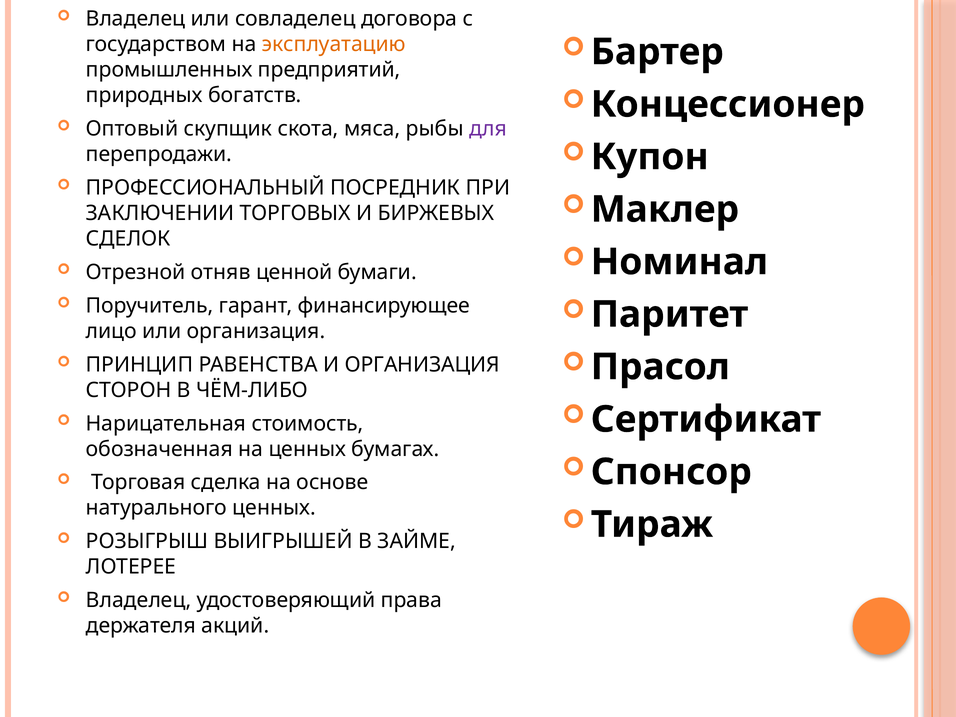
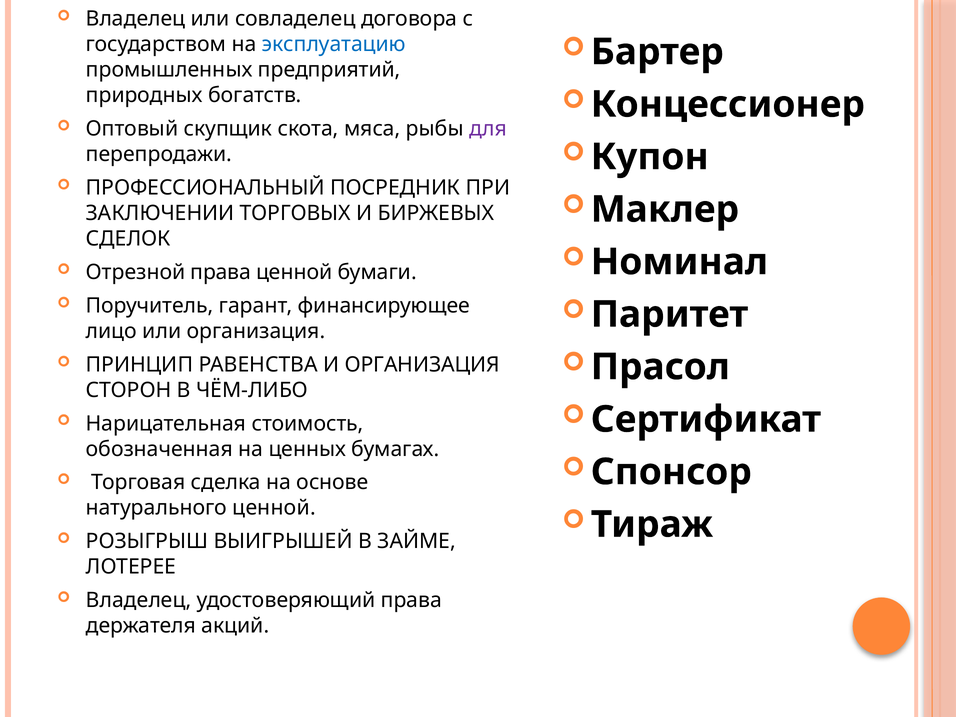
эксплуатацию colour: orange -> blue
Отрезной отняв: отняв -> права
натурального ценных: ценных -> ценной
